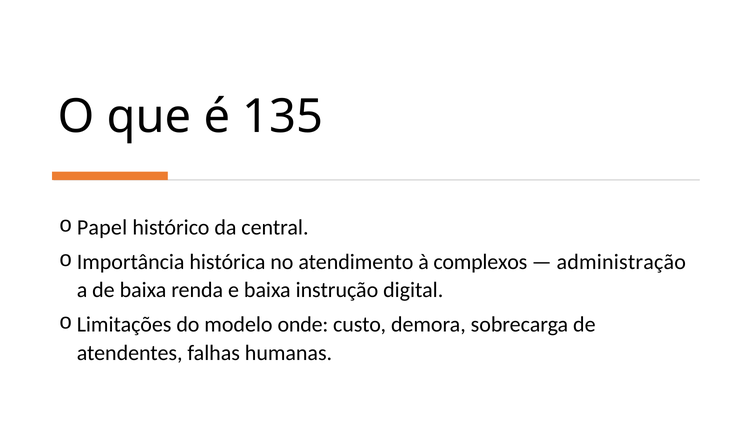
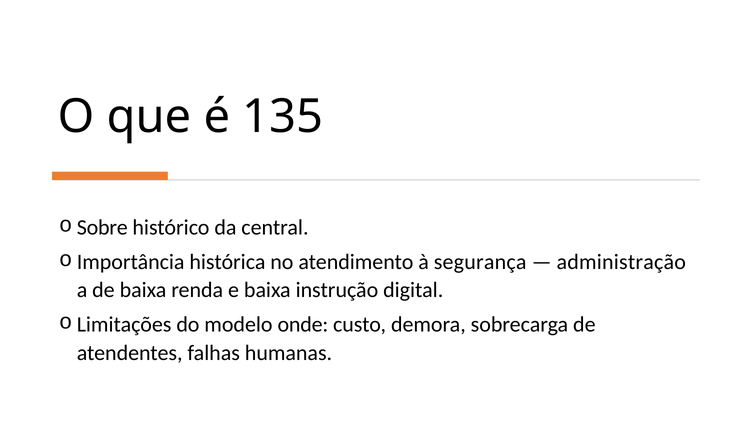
Papel: Papel -> Sobre
complexos: complexos -> segurança
